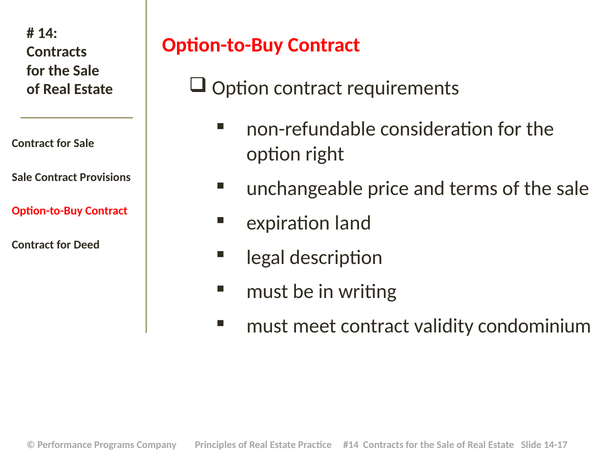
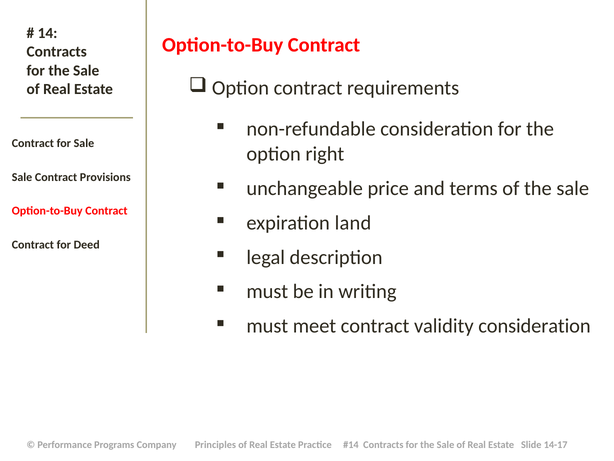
validity condominium: condominium -> consideration
